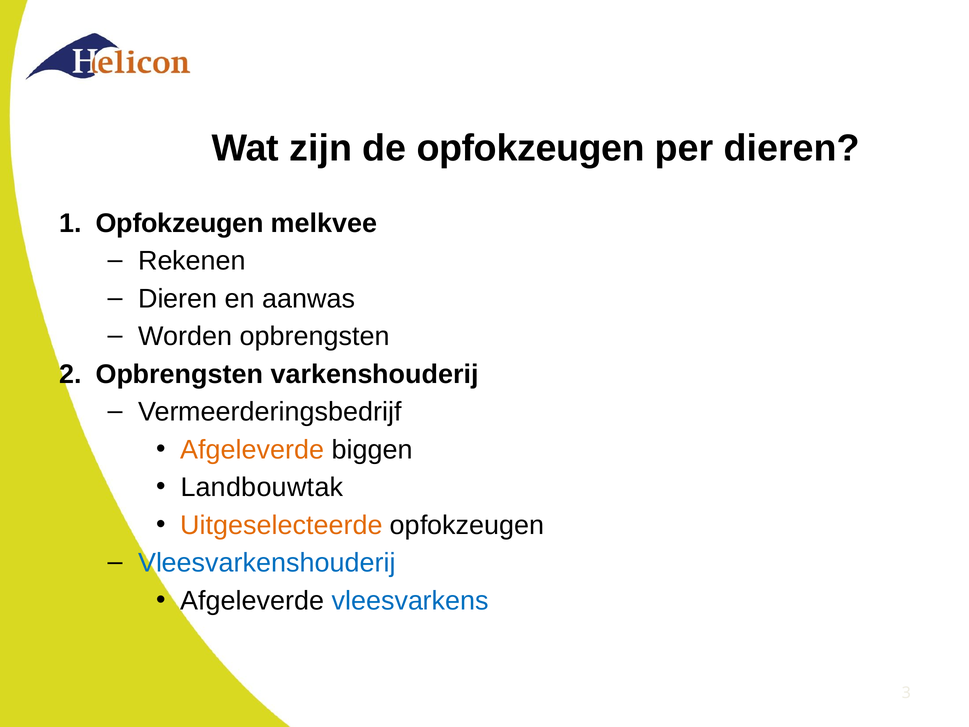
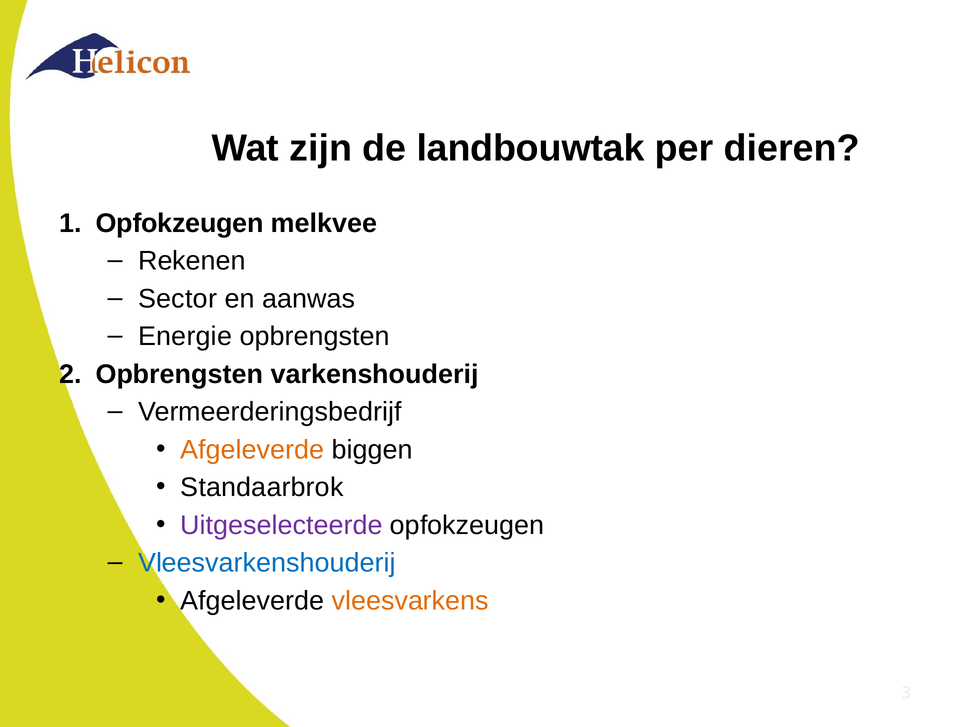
de opfokzeugen: opfokzeugen -> landbouwtak
Dieren at (178, 299): Dieren -> Sector
Worden: Worden -> Energie
Landbouwtak: Landbouwtak -> Standaarbrok
Uitgeselecteerde colour: orange -> purple
vleesvarkens colour: blue -> orange
